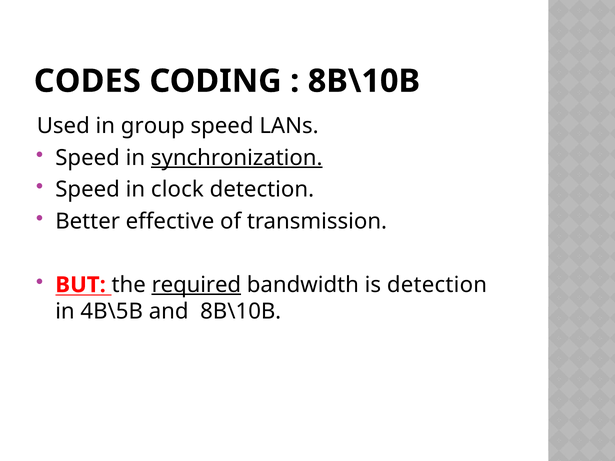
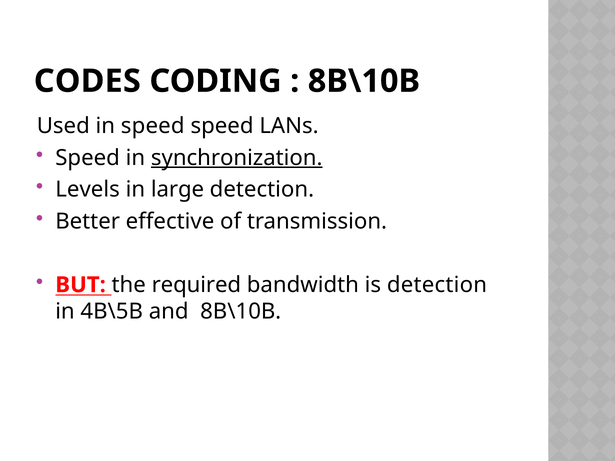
in group: group -> speed
Speed at (88, 190): Speed -> Levels
clock: clock -> large
required underline: present -> none
